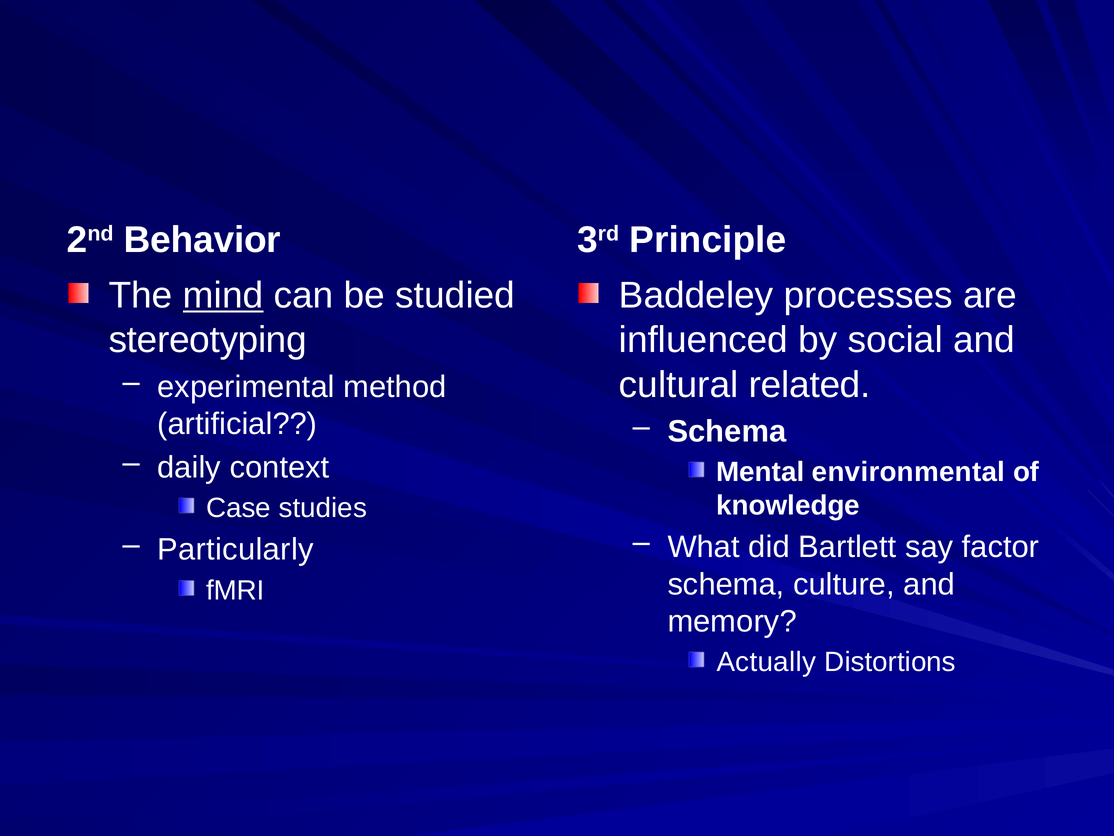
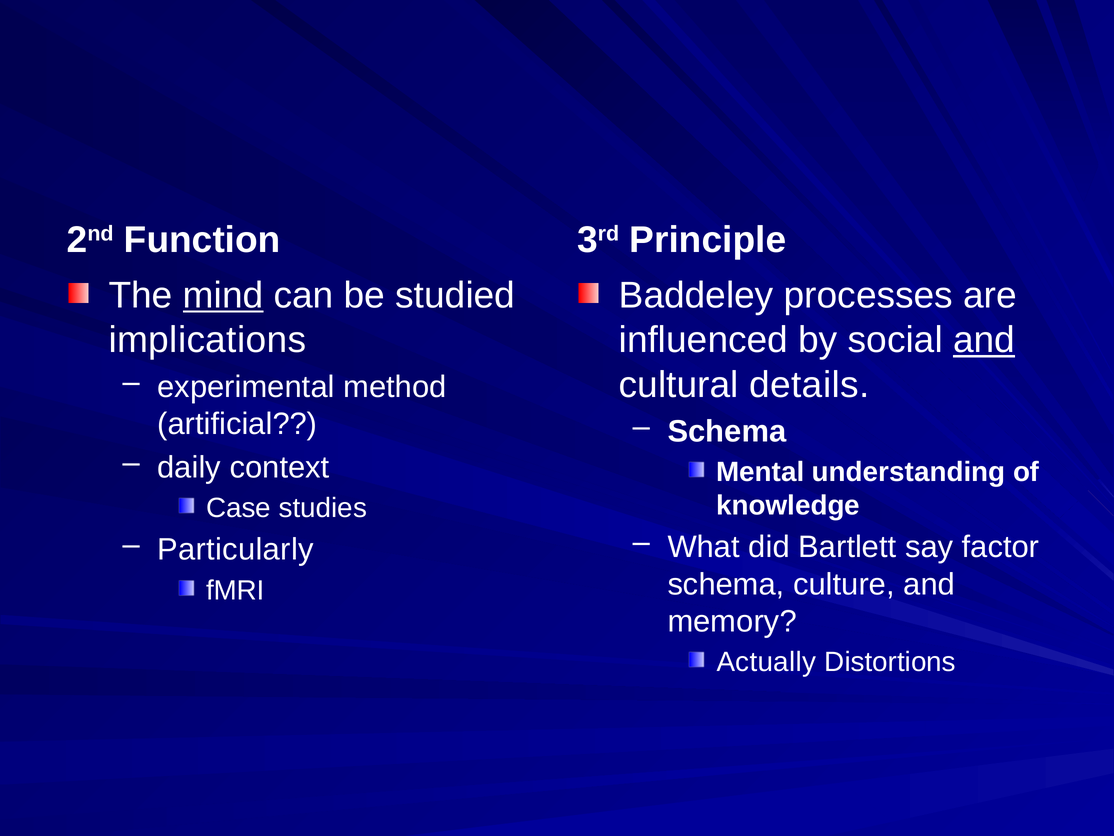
Behavior: Behavior -> Function
stereotyping: stereotyping -> implications
and at (984, 340) underline: none -> present
related: related -> details
environmental: environmental -> understanding
